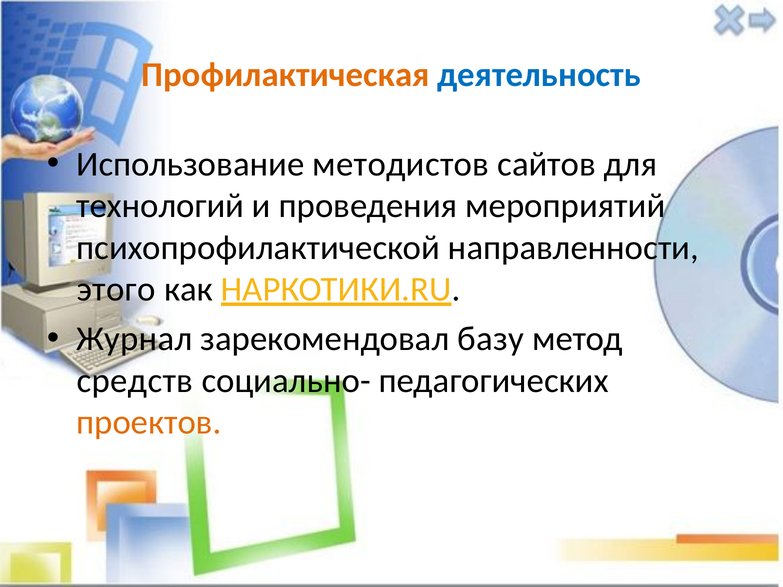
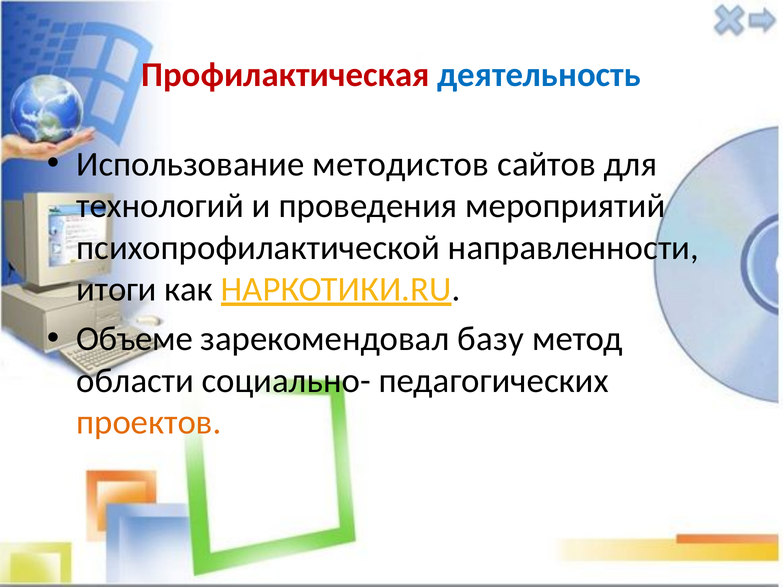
Профилактическая colour: orange -> red
этого: этого -> итоги
Журнал: Журнал -> Объеме
средств: средств -> области
